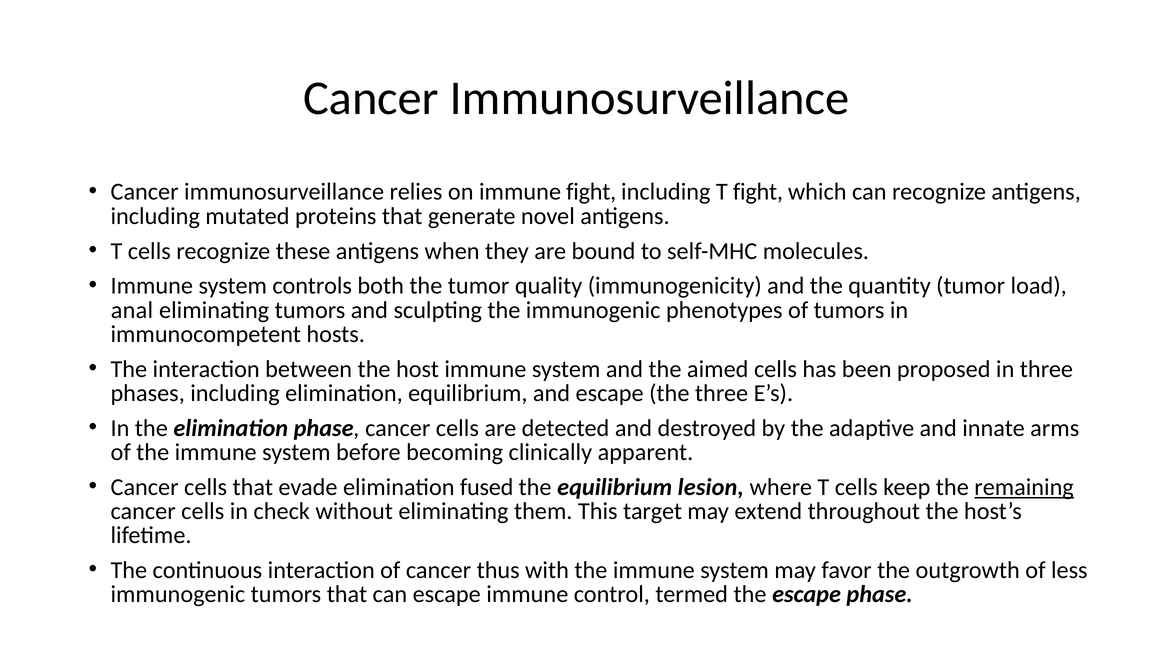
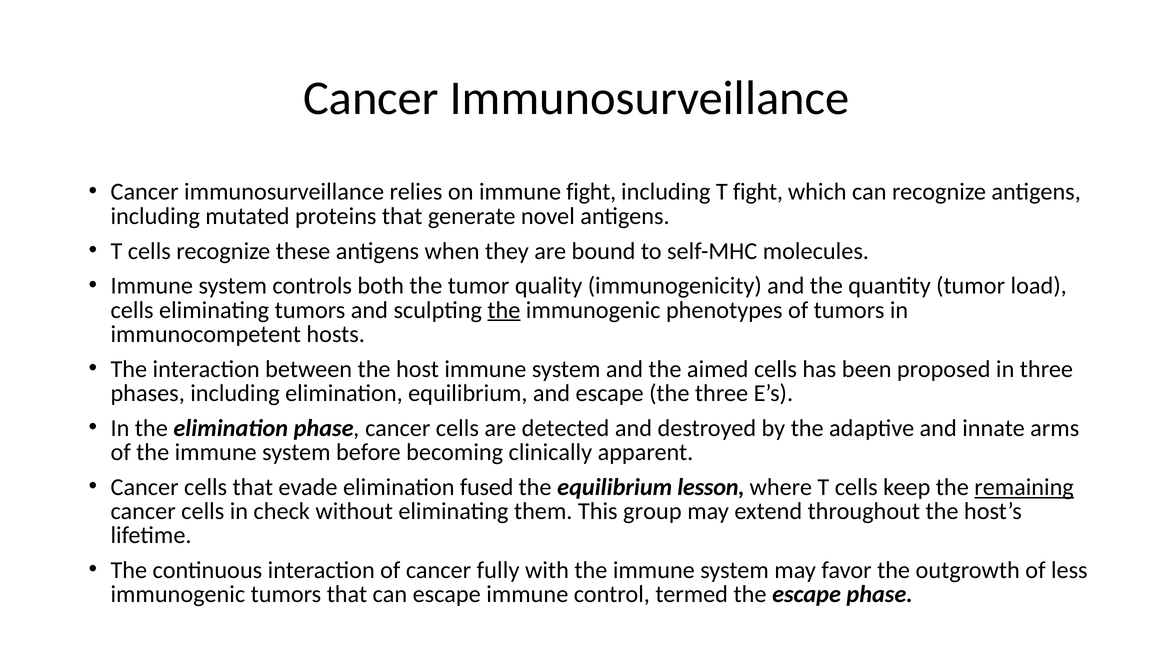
anal at (132, 310): anal -> cells
the at (504, 310) underline: none -> present
lesion: lesion -> lesson
target: target -> group
thus: thus -> fully
